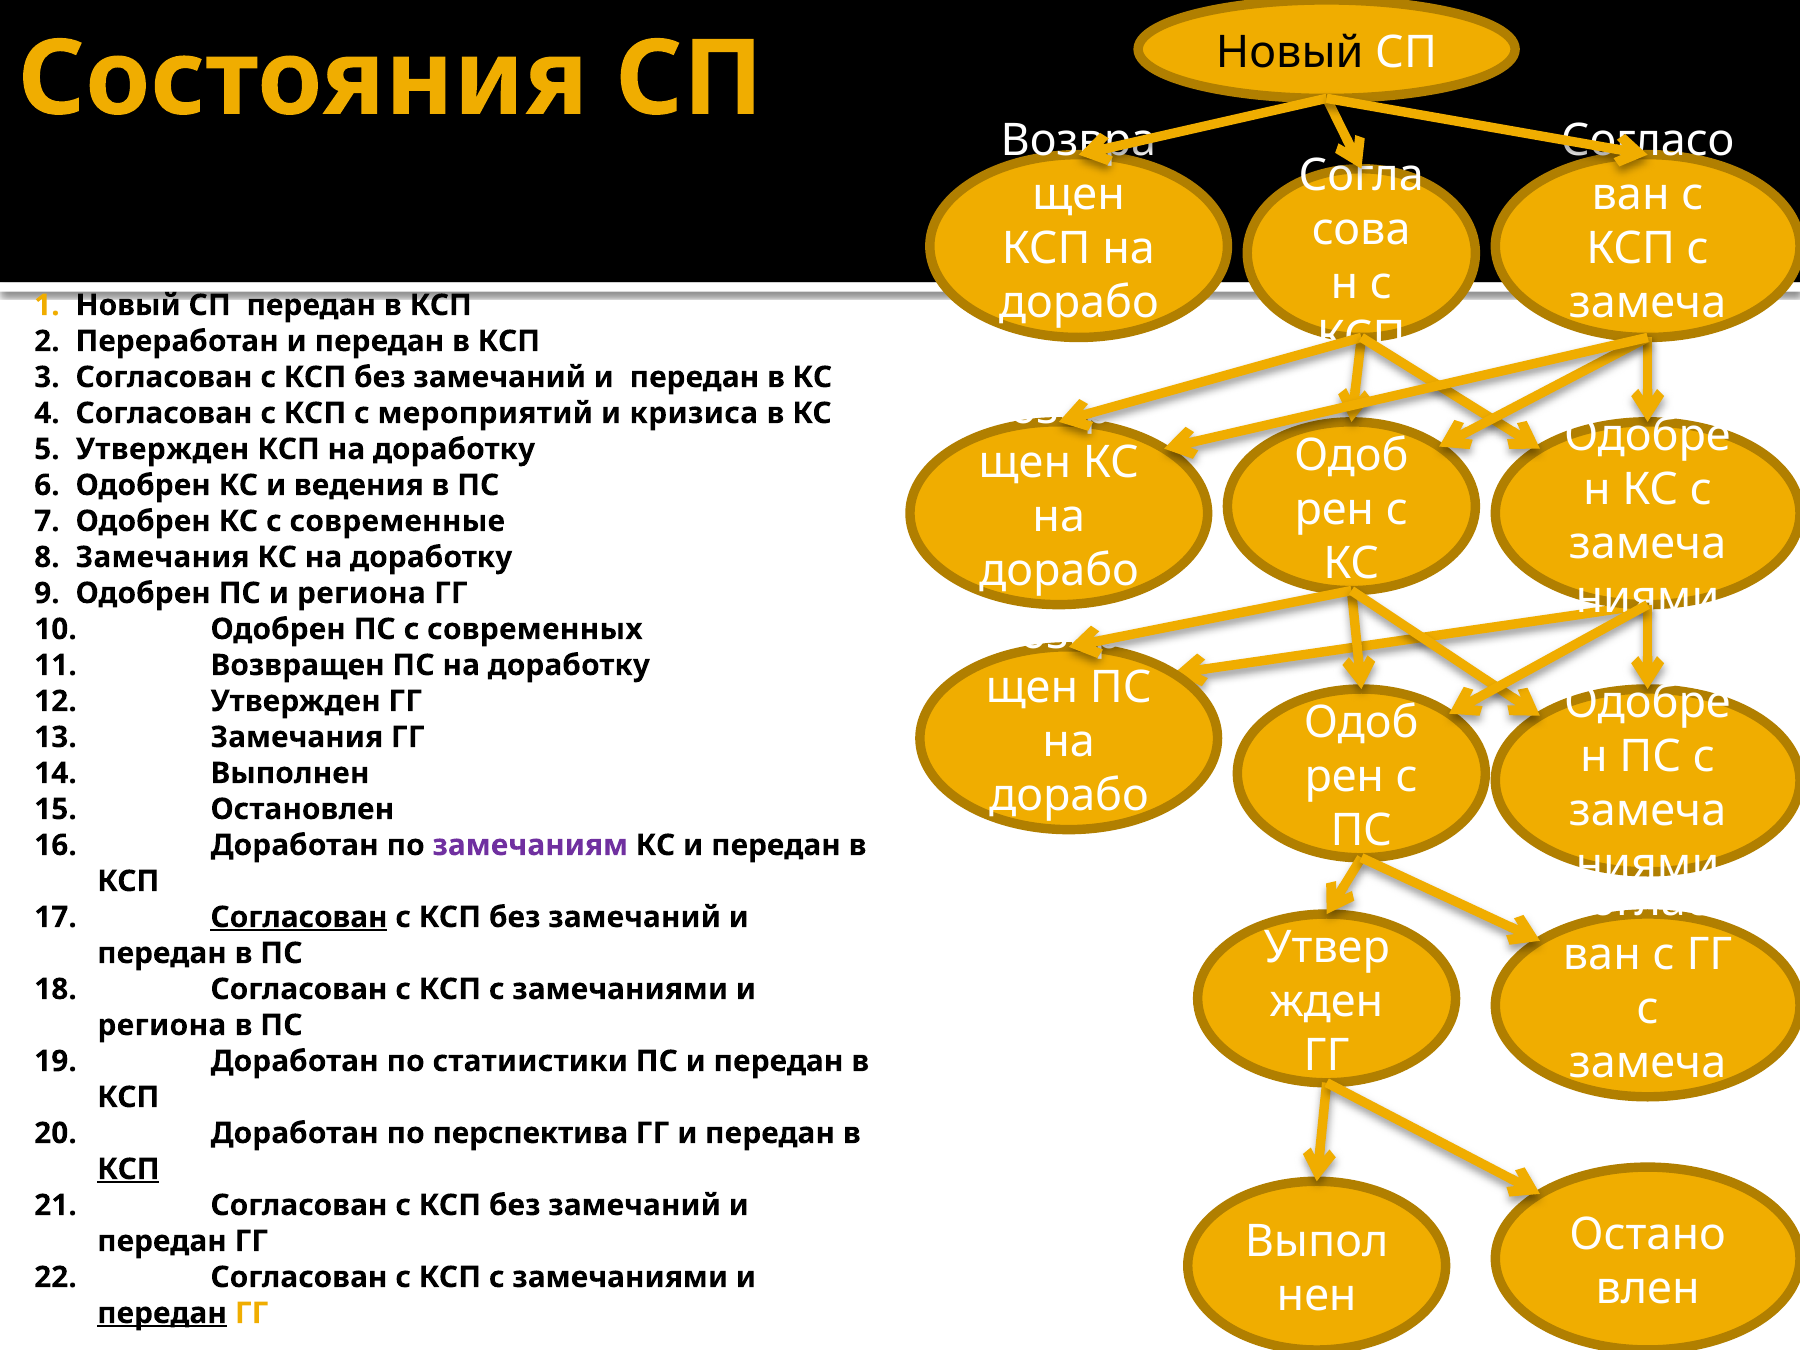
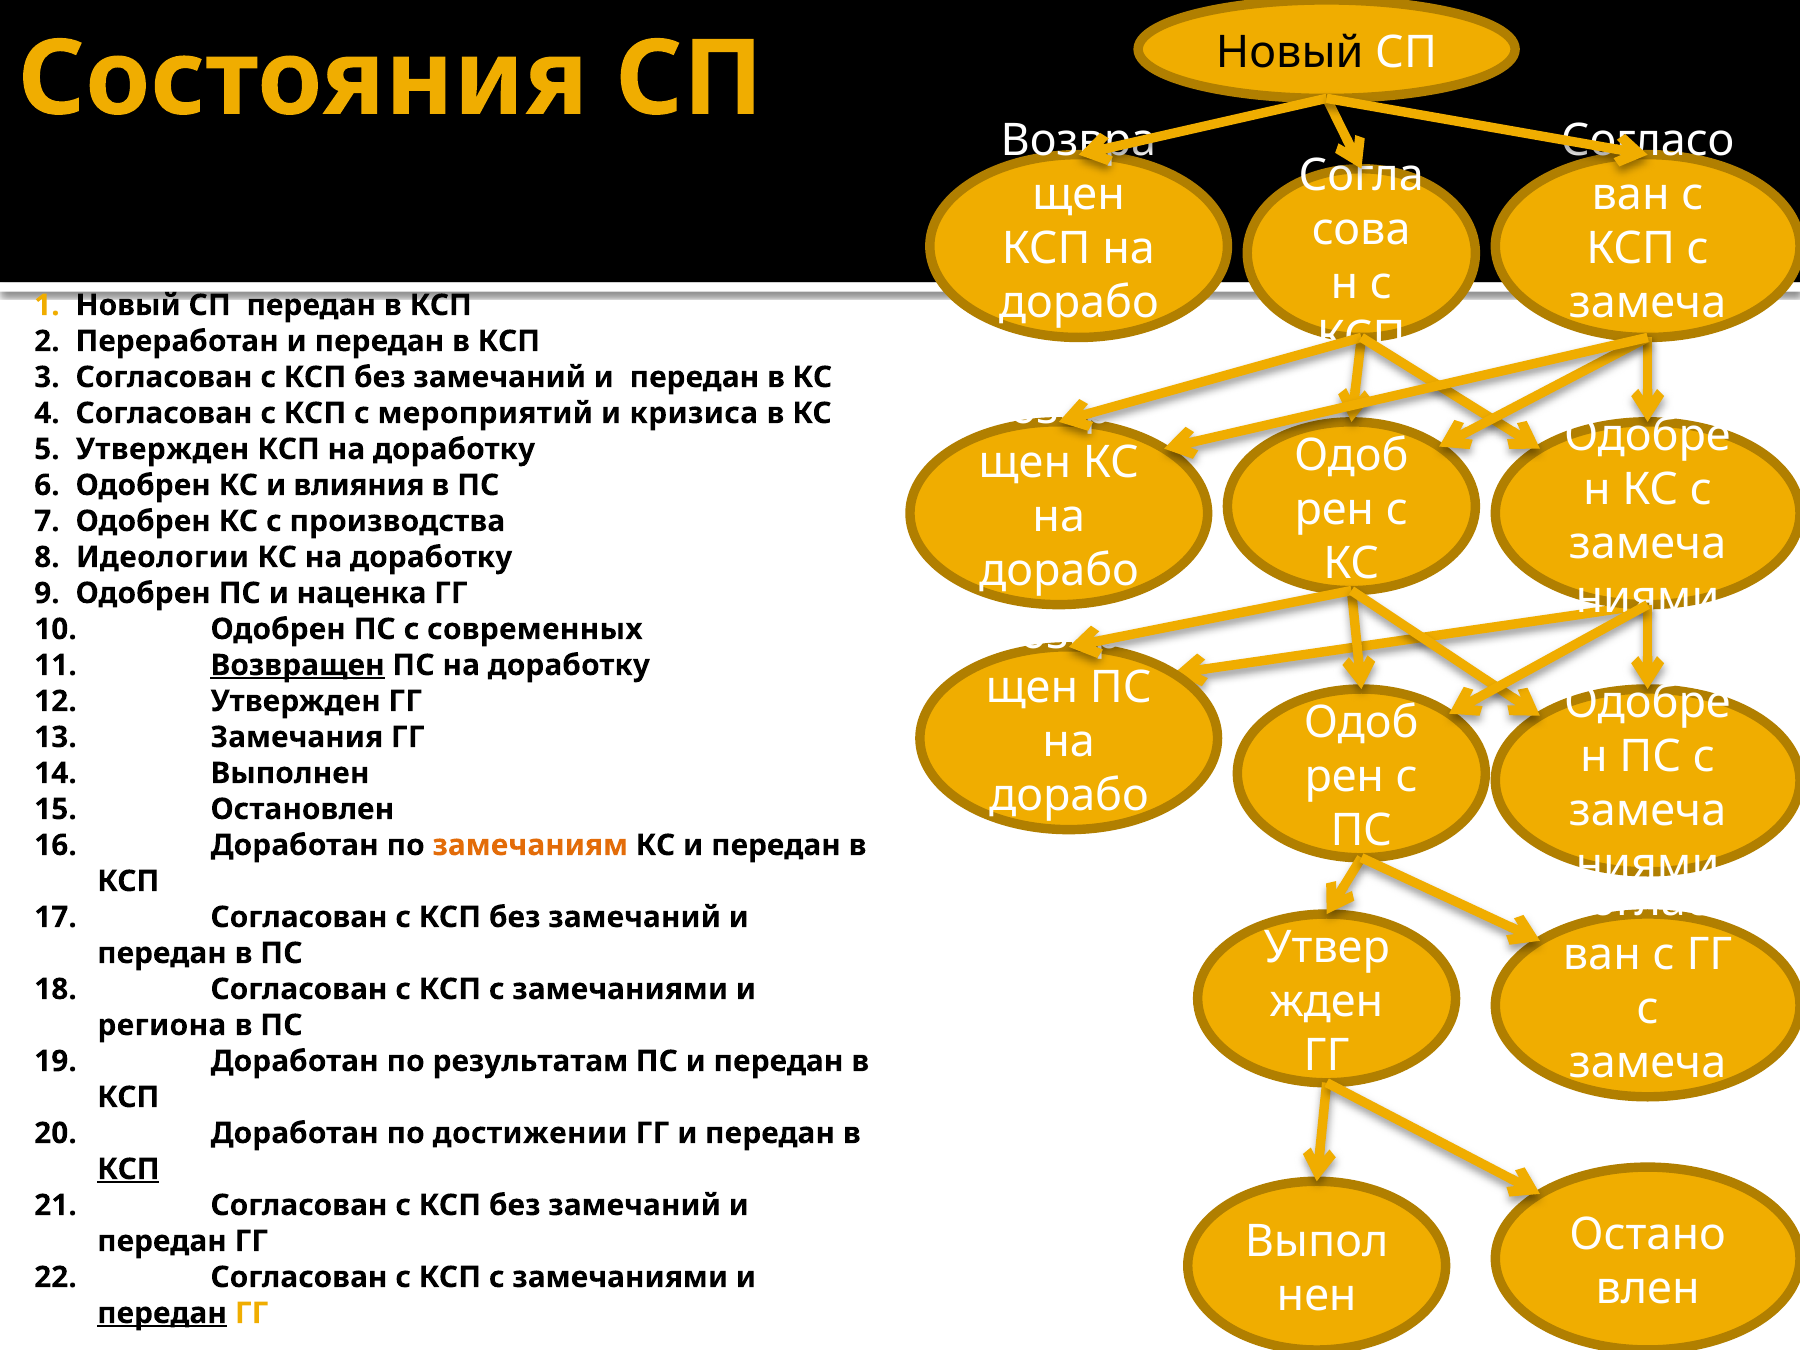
ведения: ведения -> влияния
современные: современные -> производства
8 Замечания: Замечания -> Идеологии
ПС и региона: региона -> наценка
Возвращен underline: none -> present
замечаниям colour: purple -> orange
Согласован at (299, 917) underline: present -> none
статиистики: статиистики -> результатам
перспектива: перспектива -> достижении
